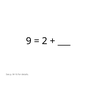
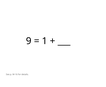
2: 2 -> 1
